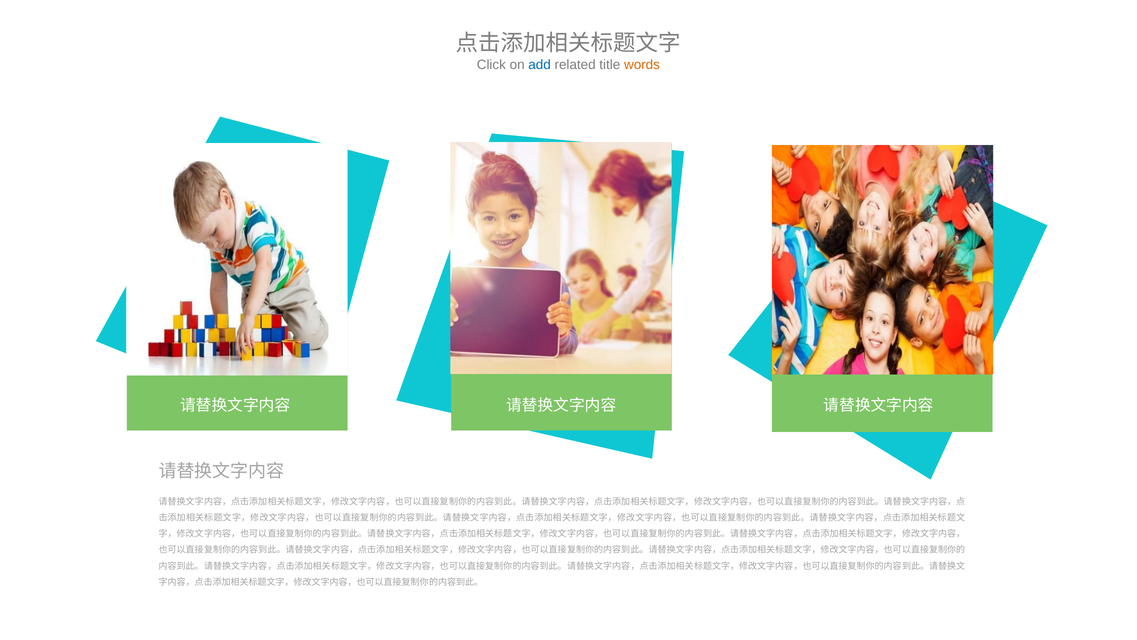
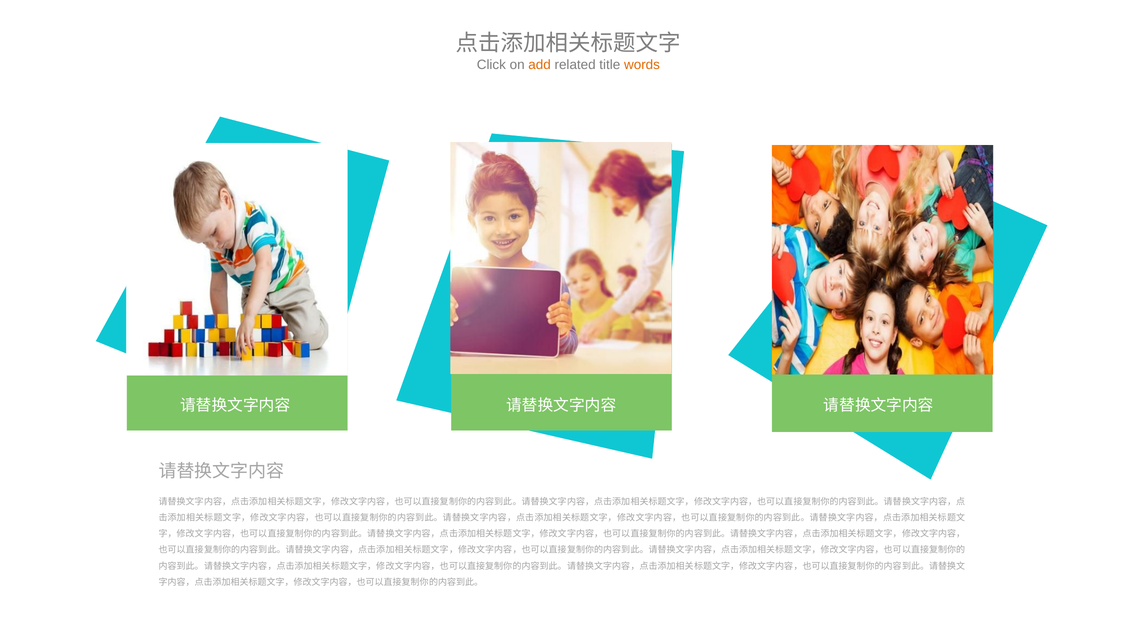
add colour: blue -> orange
